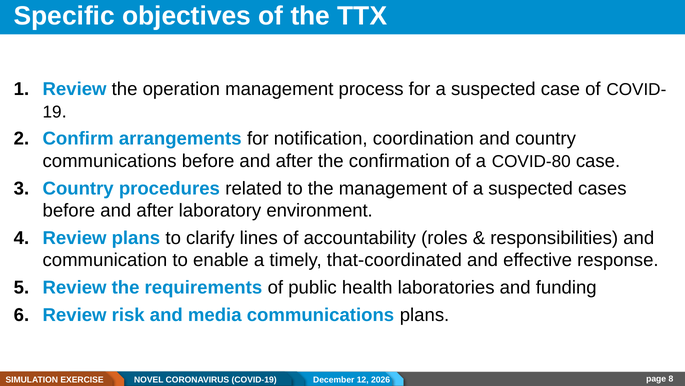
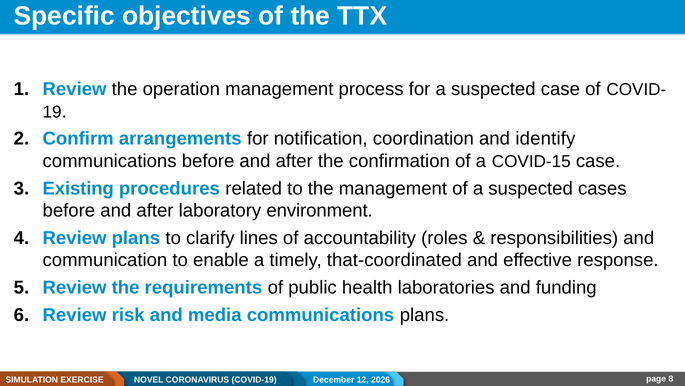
and country: country -> identify
COVID-80: COVID-80 -> COVID-15
Country at (78, 188): Country -> Existing
